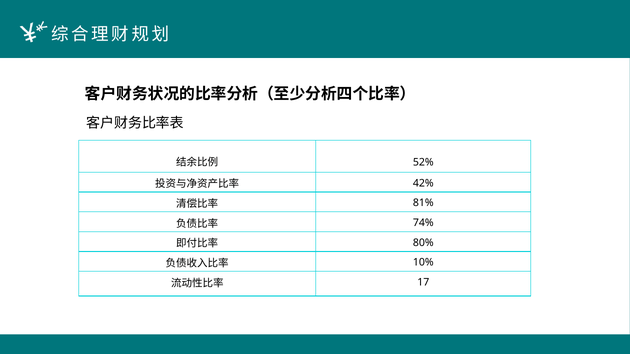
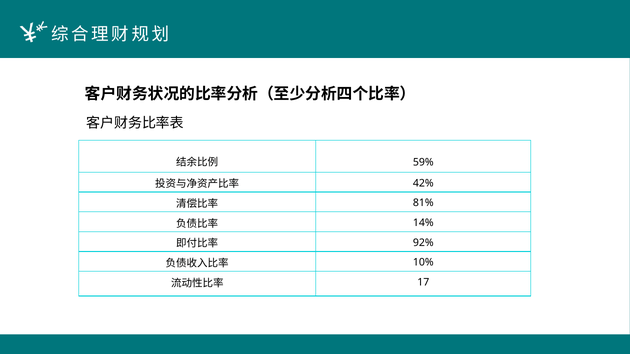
52%: 52% -> 59%
74%: 74% -> 14%
80%: 80% -> 92%
